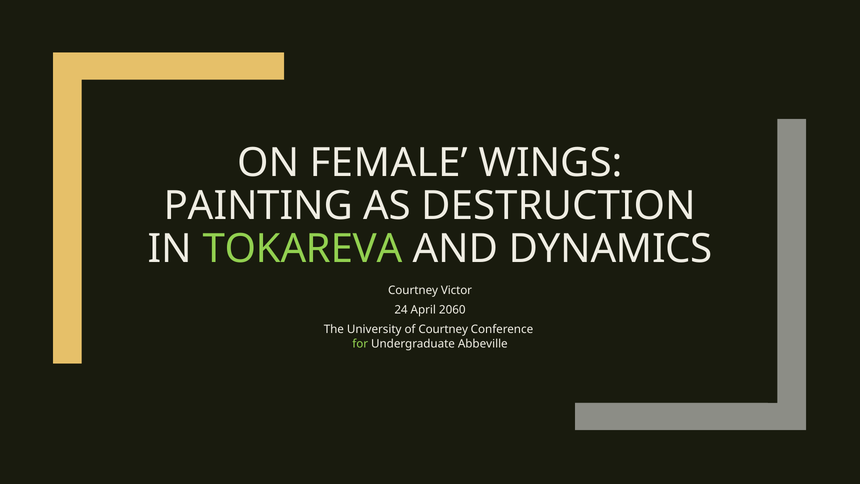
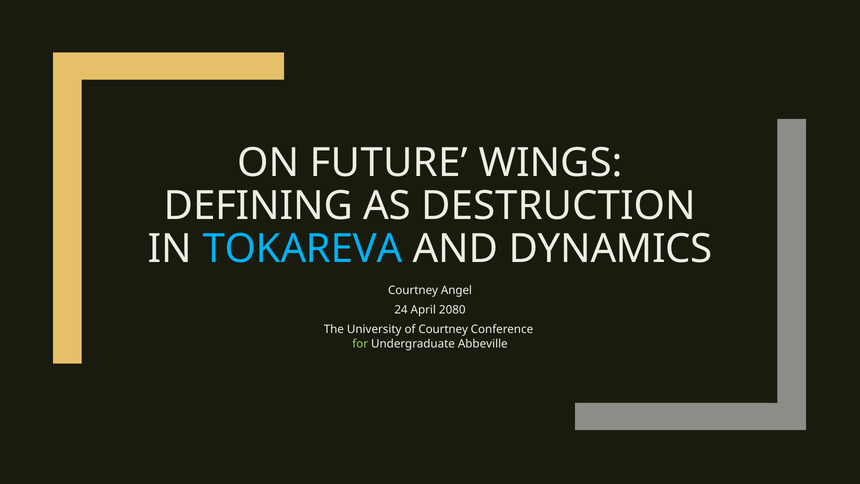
FEMALE: FEMALE -> FUTURE
PAINTING: PAINTING -> DEFINING
TOKAREVA colour: light green -> light blue
Victor: Victor -> Angel
2060: 2060 -> 2080
